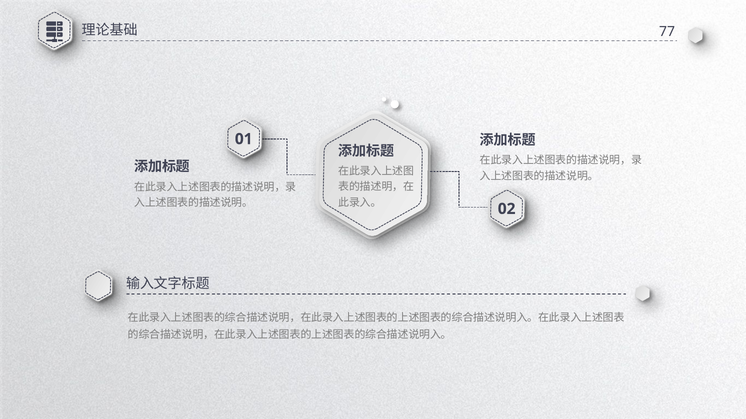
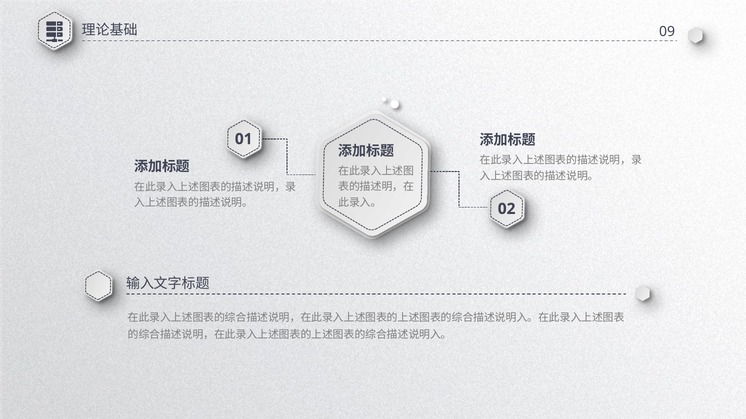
77: 77 -> 09
